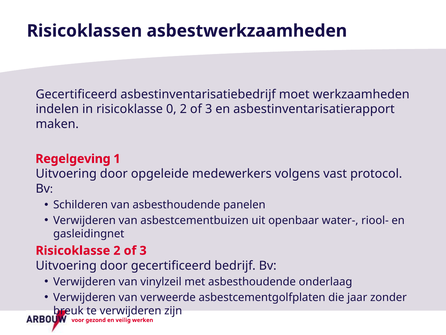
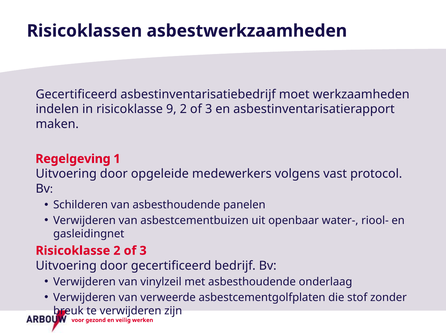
0: 0 -> 9
jaar: jaar -> stof
